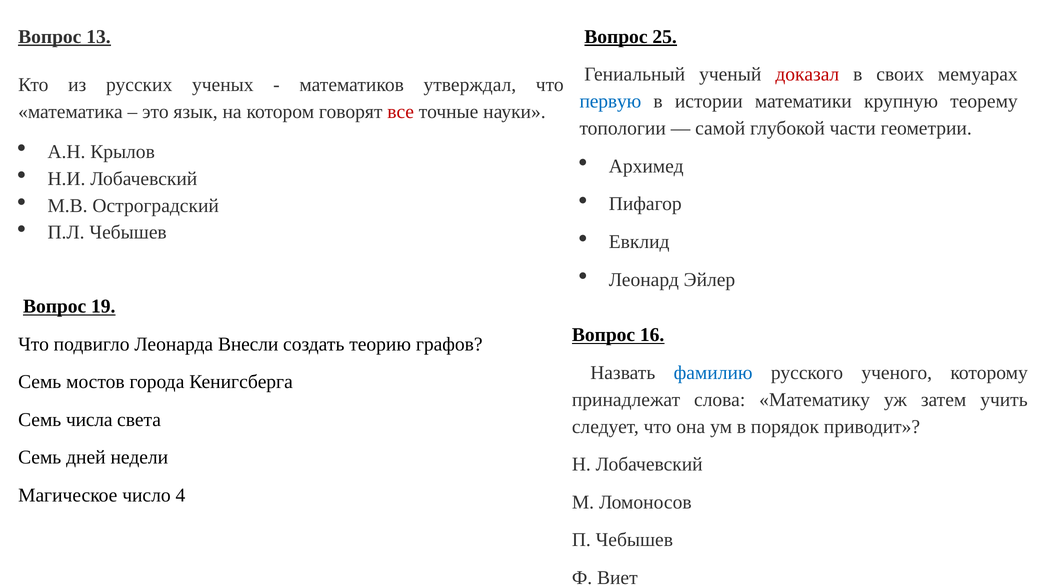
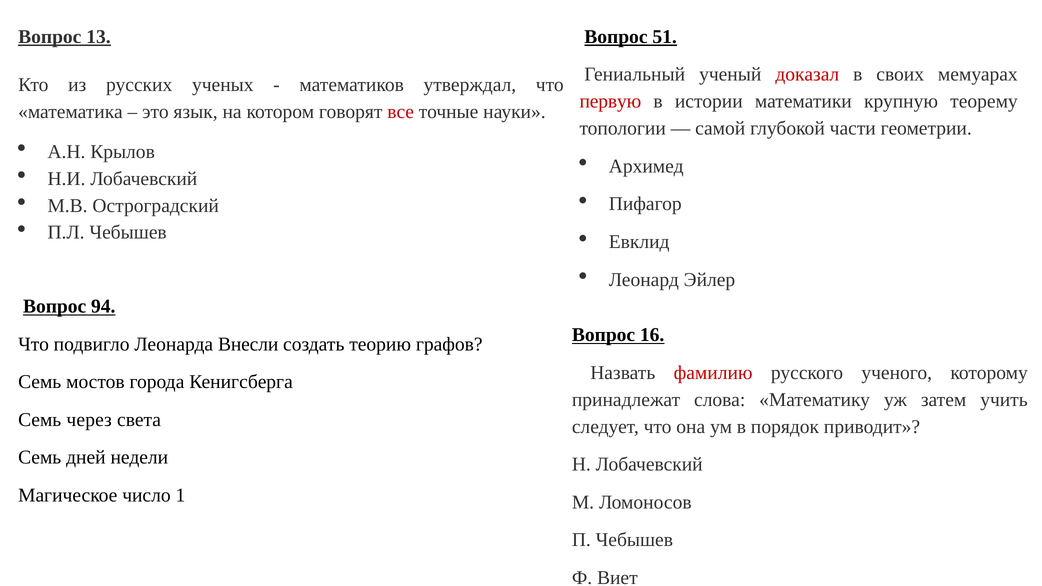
25: 25 -> 51
первую colour: blue -> red
19: 19 -> 94
фамилию colour: blue -> red
числа: числа -> через
4: 4 -> 1
